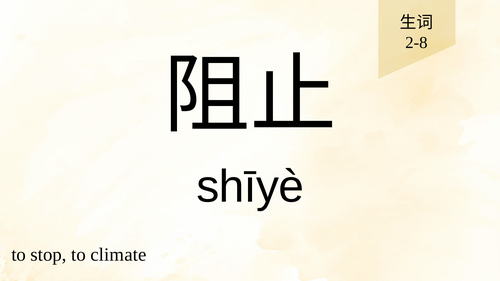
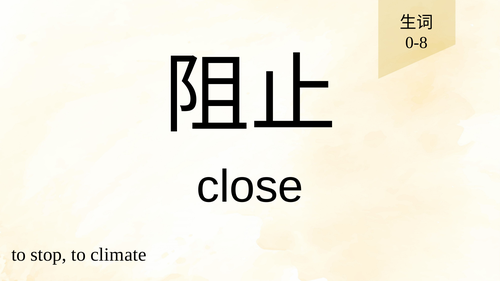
2-8: 2-8 -> 0-8
shīyè: shīyè -> close
